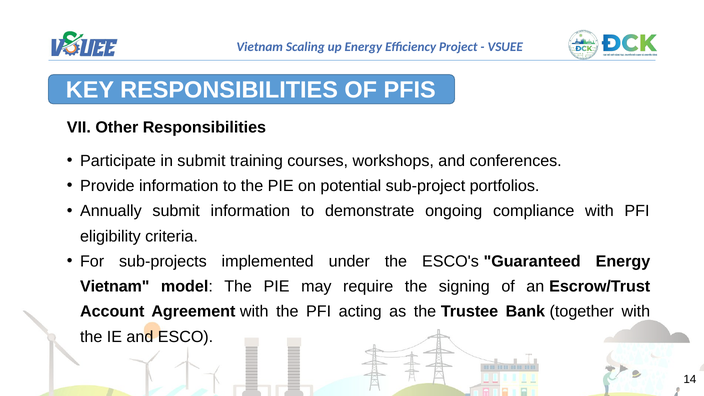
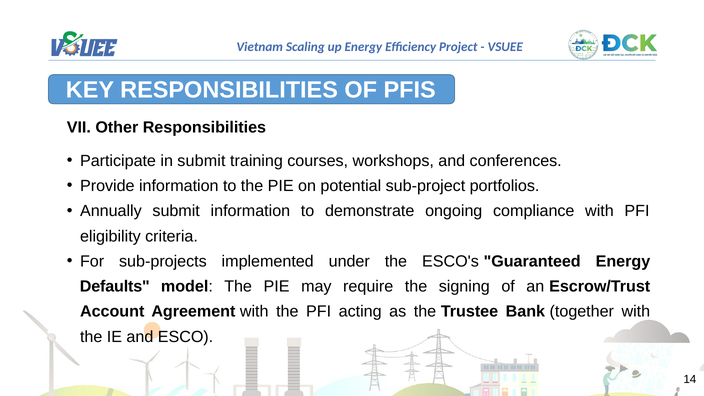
Vietnam at (115, 287): Vietnam -> Defaults
